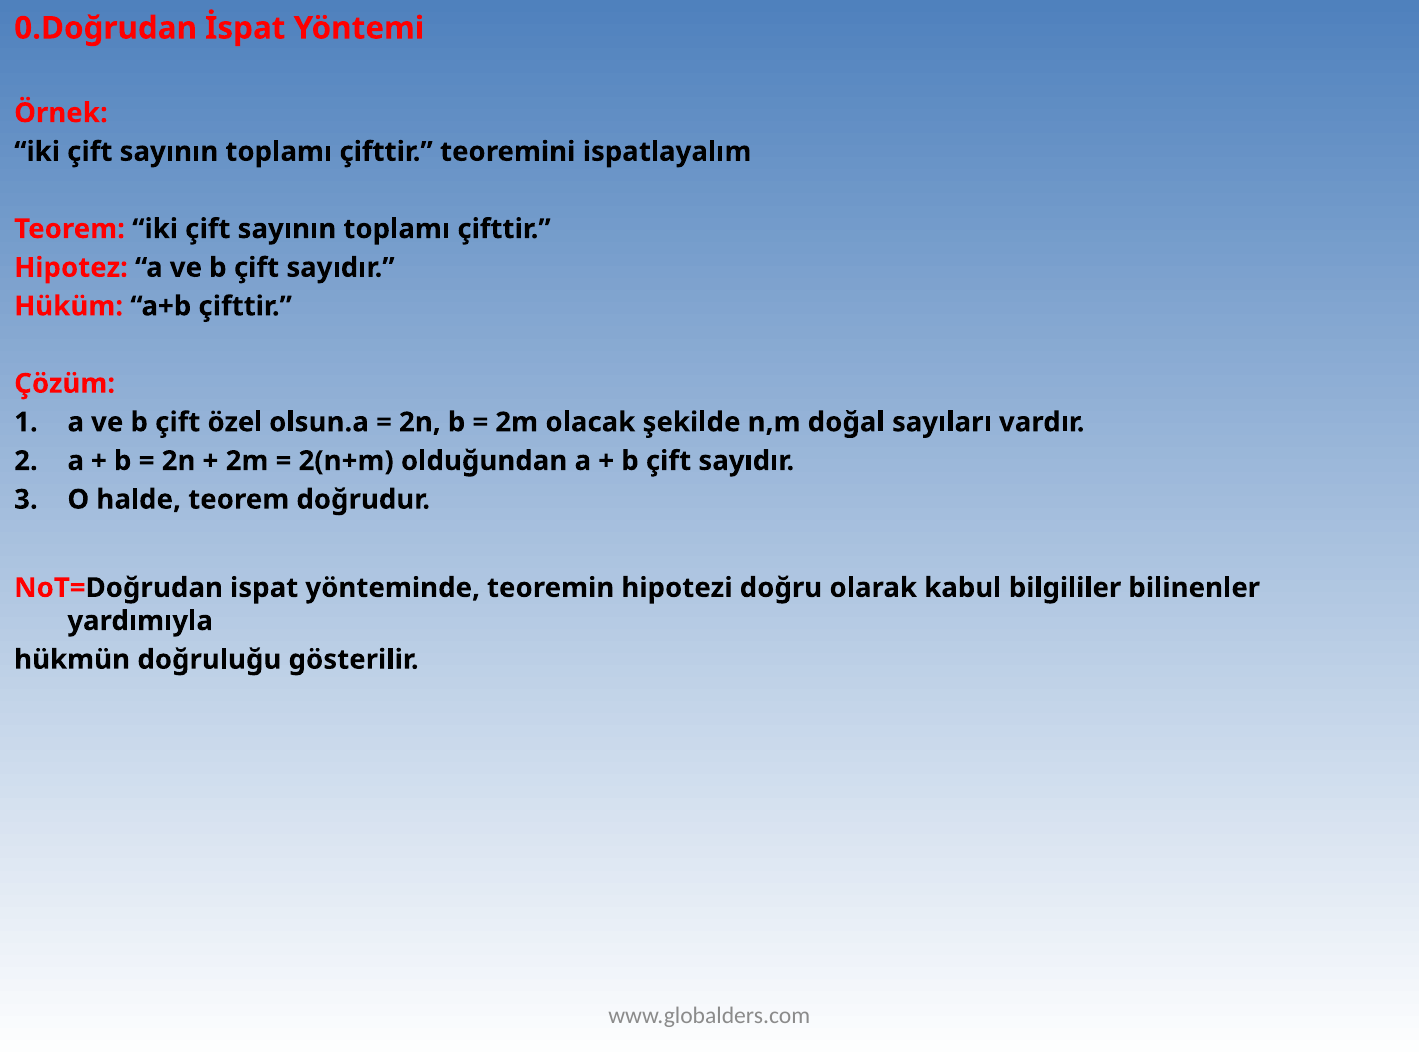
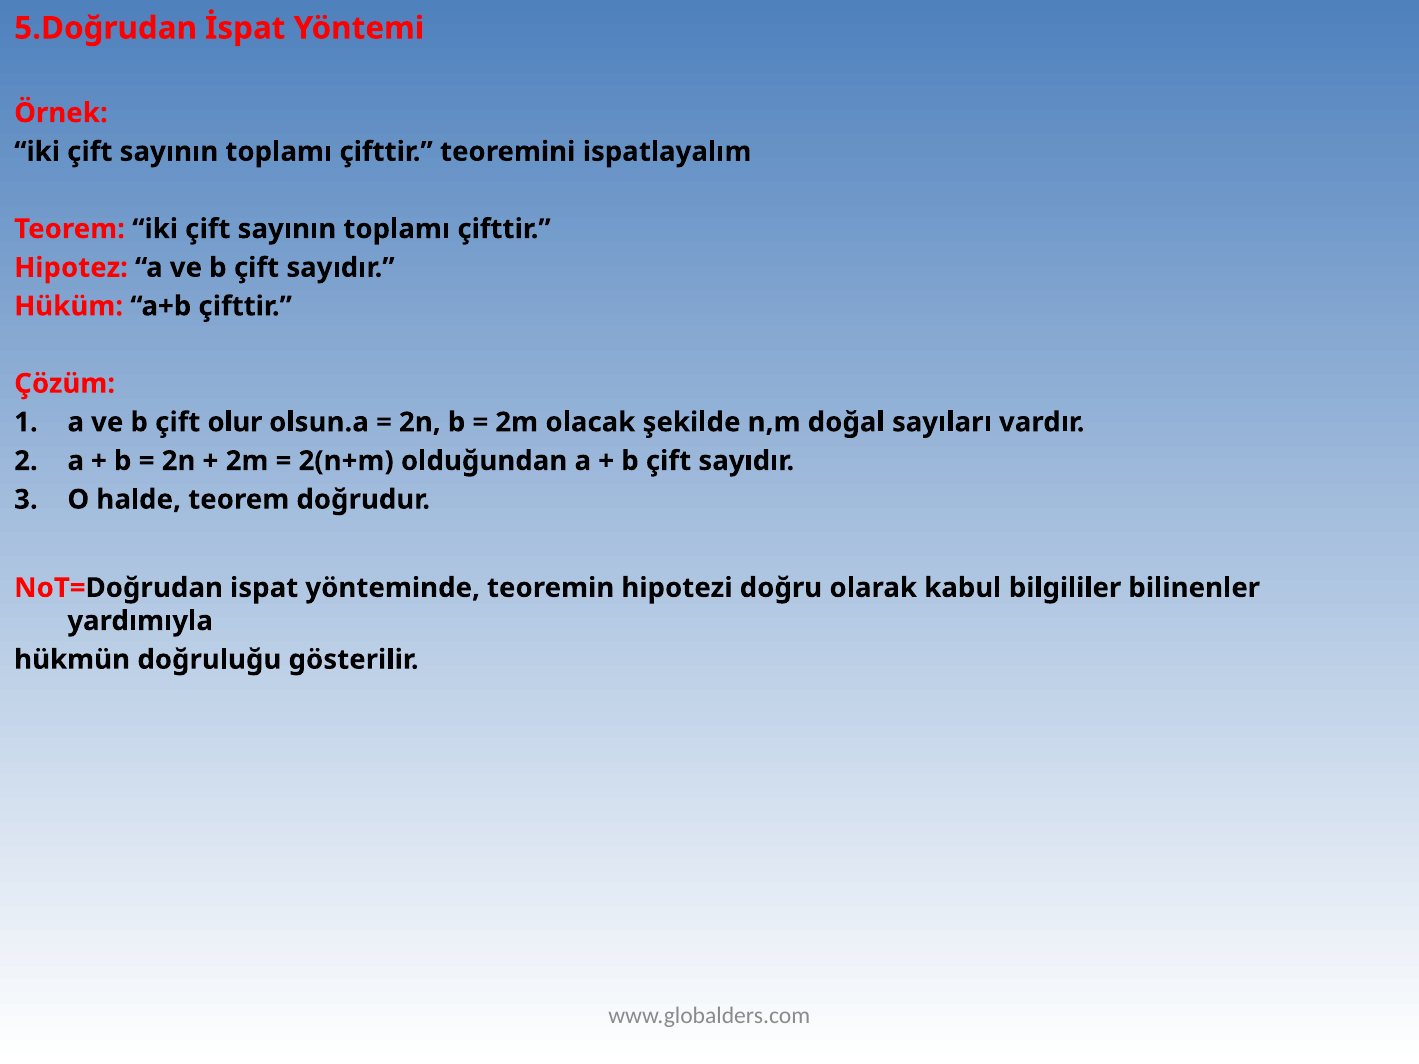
0.Doğrudan: 0.Doğrudan -> 5.Doğrudan
özel: özel -> olur
